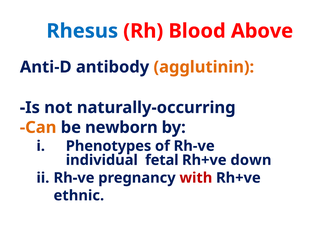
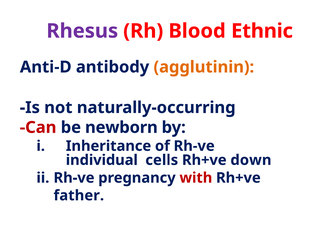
Rhesus colour: blue -> purple
Above: Above -> Ethnic
Can colour: orange -> red
Phenotypes: Phenotypes -> Inheritance
fetal: fetal -> cells
ethnic: ethnic -> father
